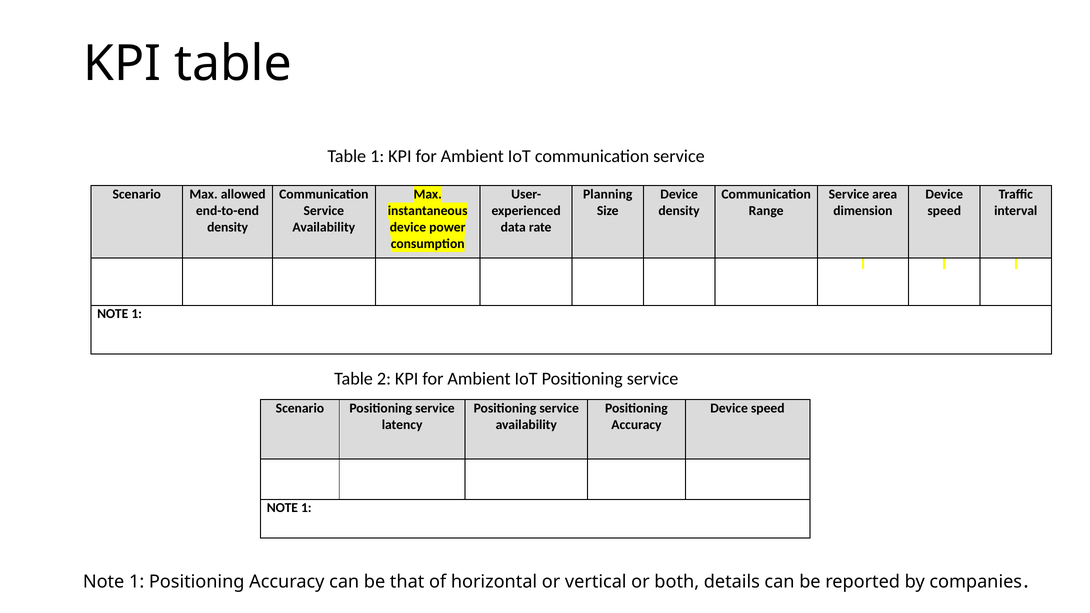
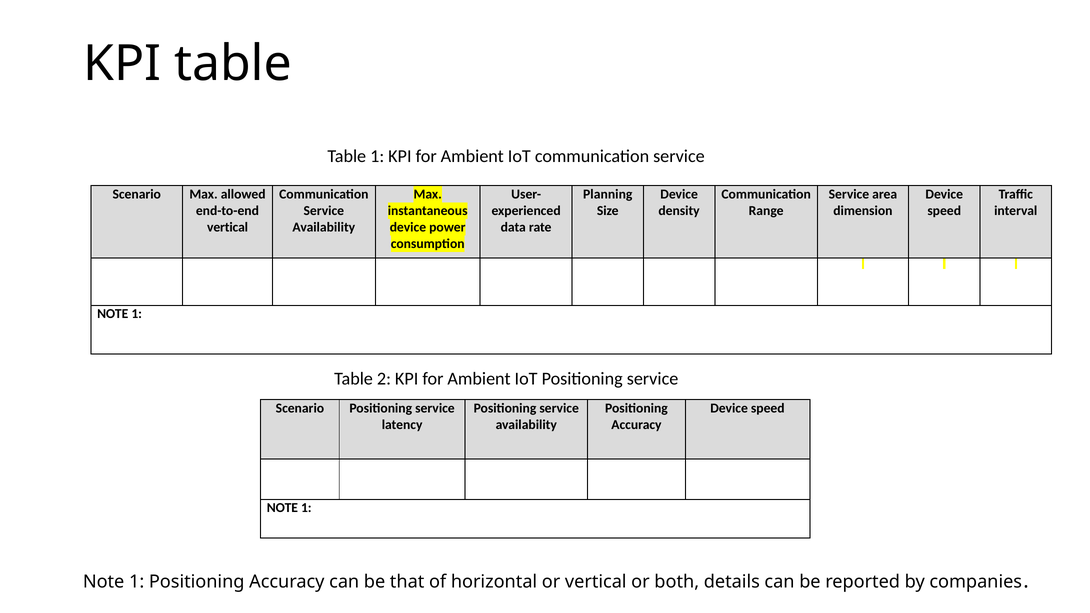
density at (228, 227): density -> vertical
